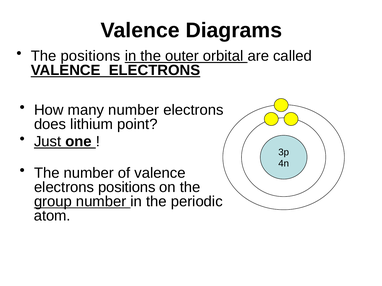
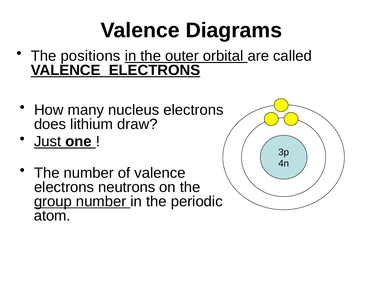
many number: number -> nucleus
point: point -> draw
electrons positions: positions -> neutrons
